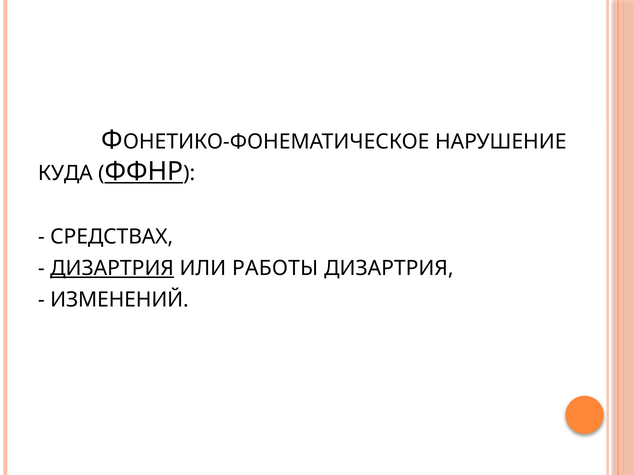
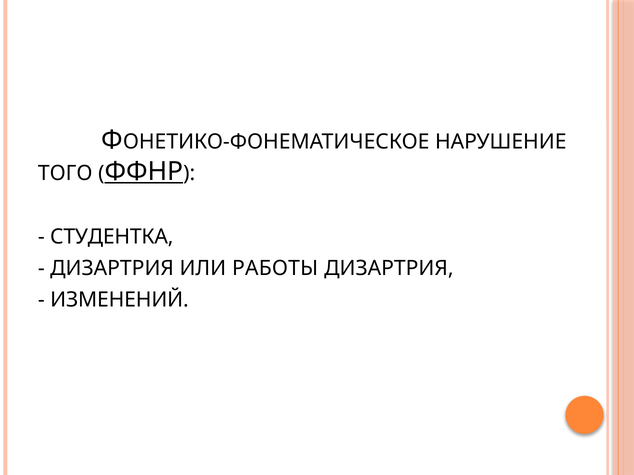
КУДА: КУДА -> ТОГО
СРЕДСТВАХ: СРЕДСТВАХ -> СТУДЕНТКА
ДИЗАРТРИЯ at (112, 269) underline: present -> none
